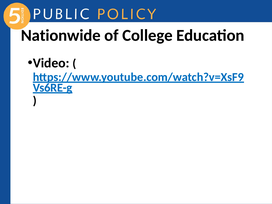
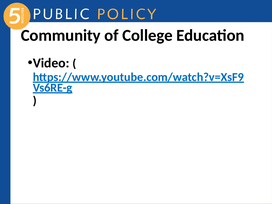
Nationwide: Nationwide -> Community
